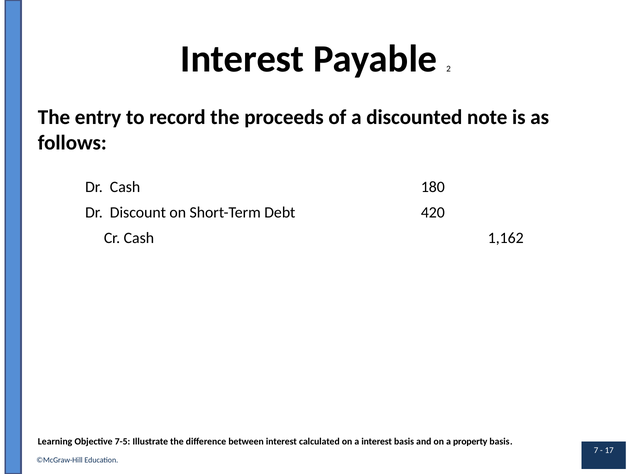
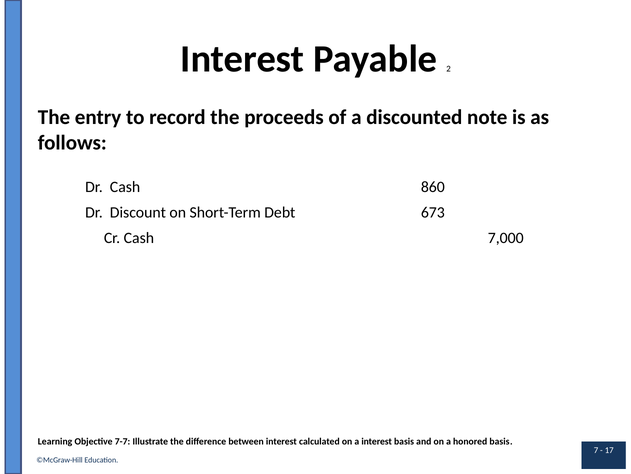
180: 180 -> 860
420: 420 -> 673
1,162: 1,162 -> 7,000
7-5: 7-5 -> 7-7
property: property -> honored
